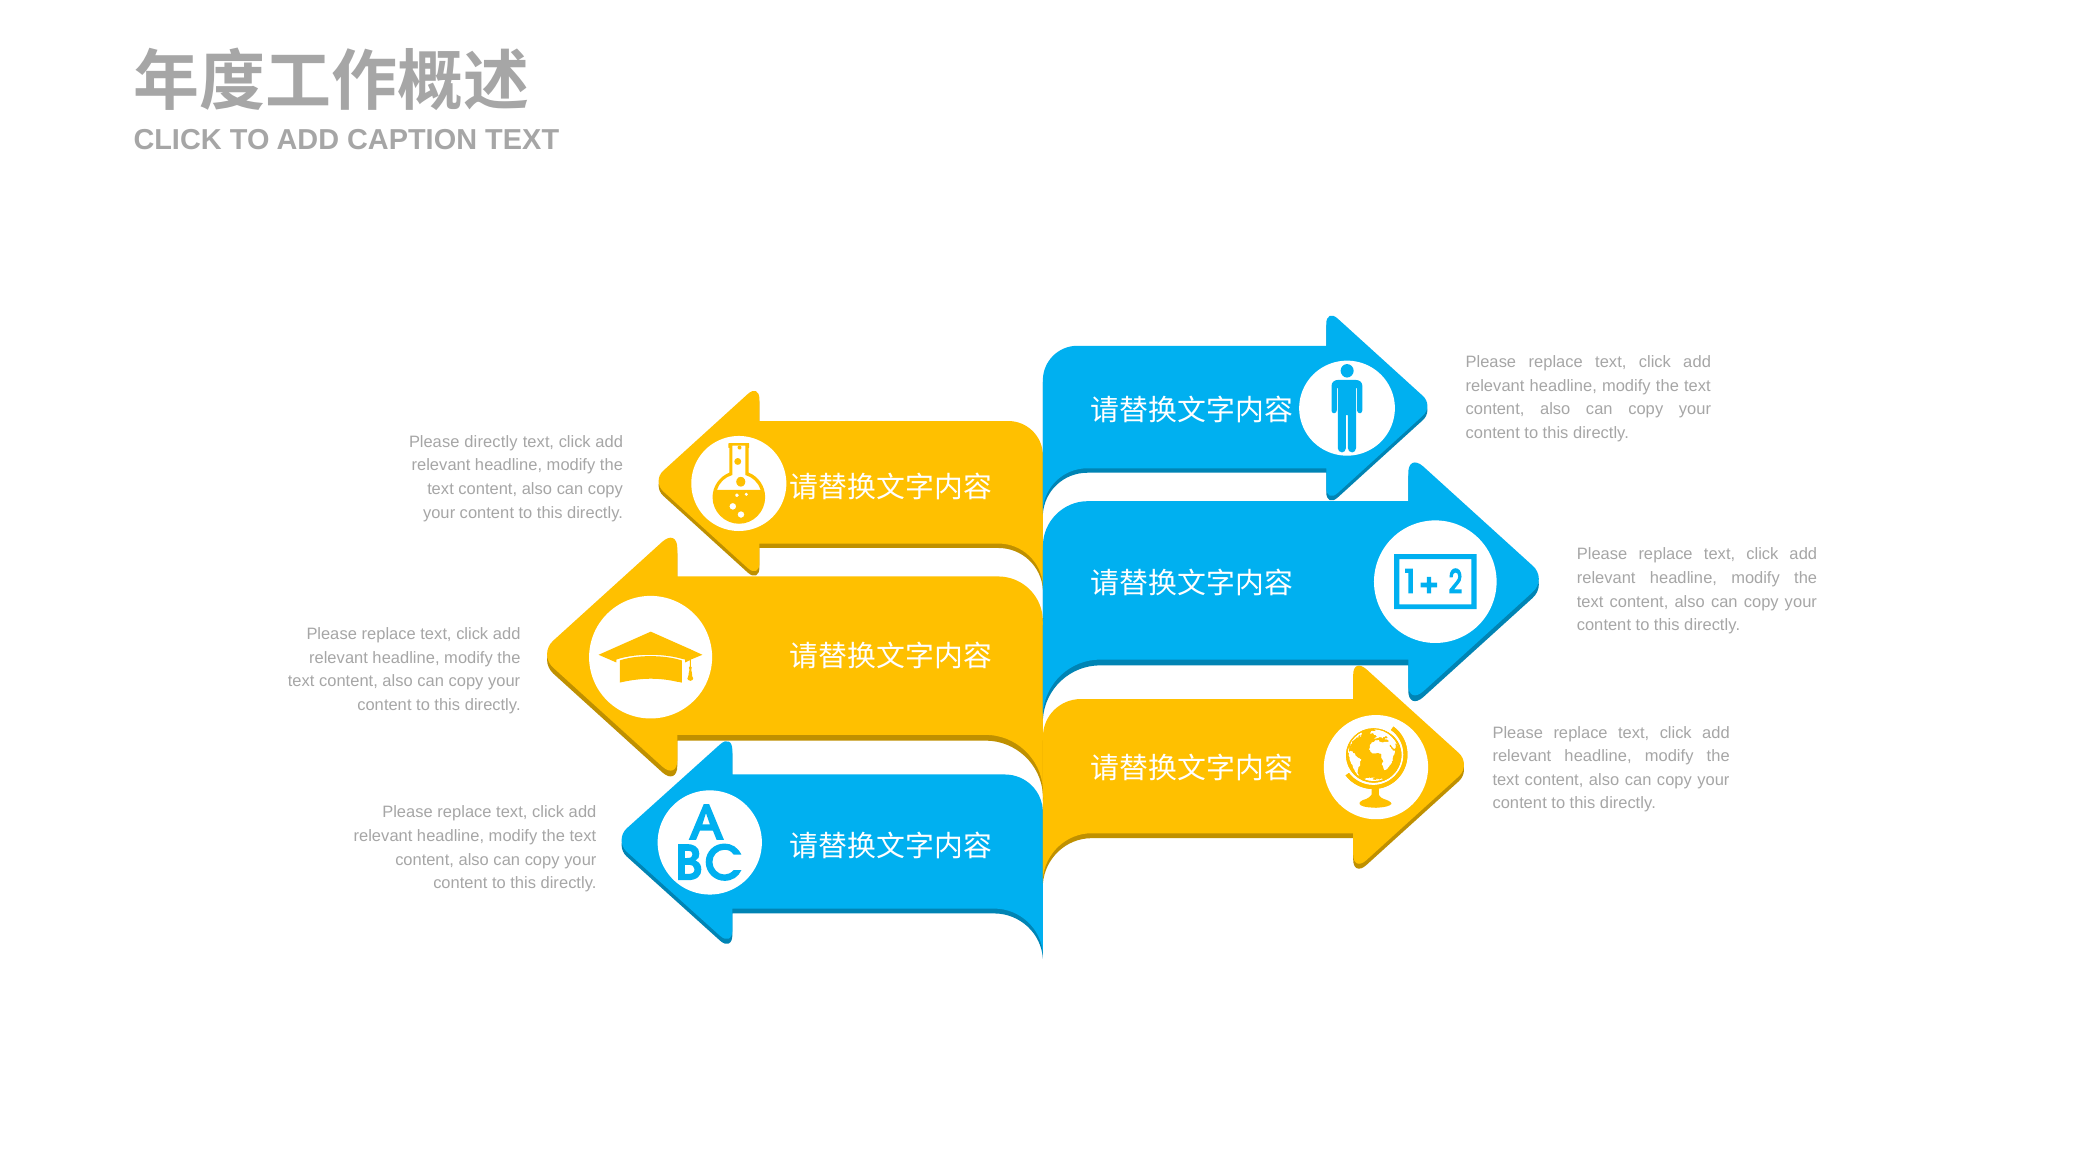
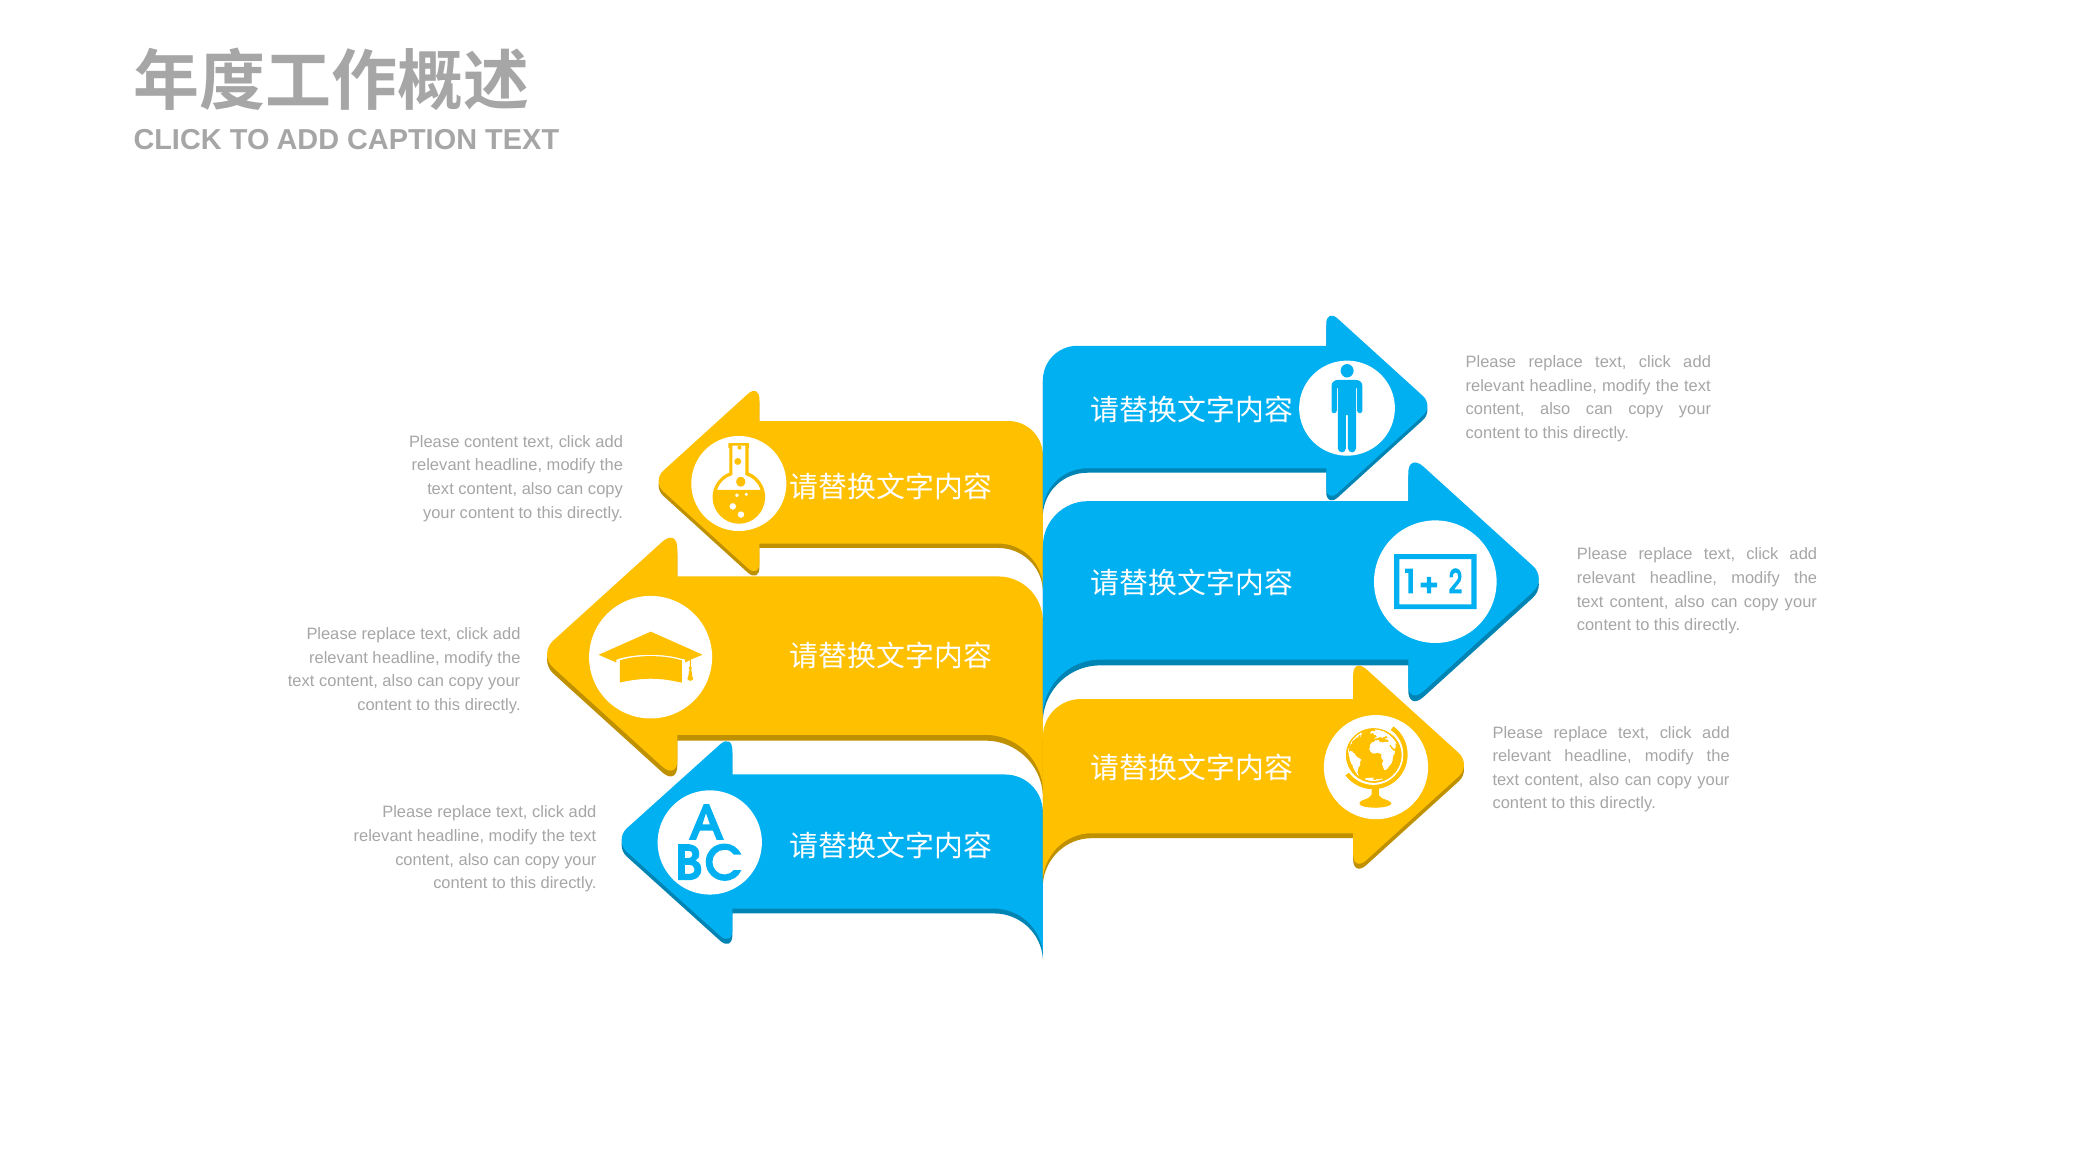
Please directly: directly -> content
